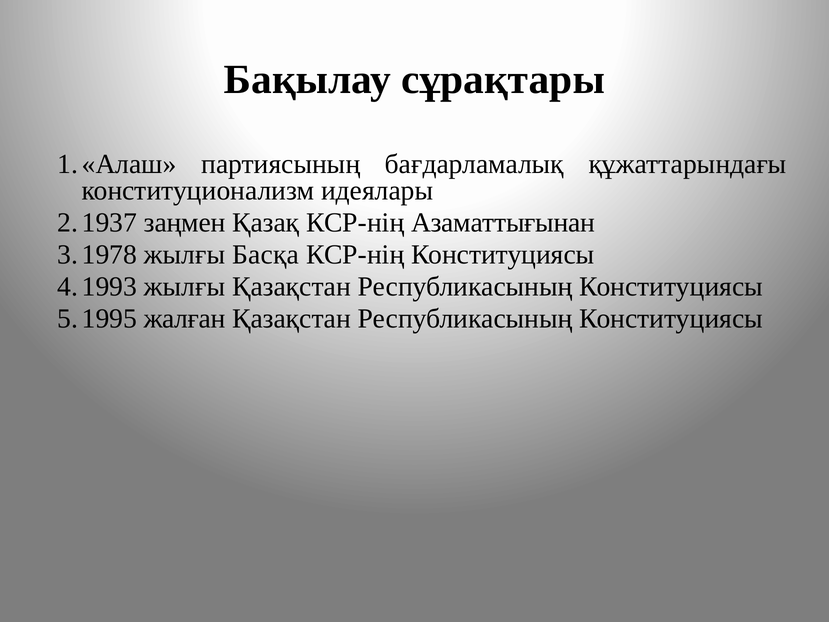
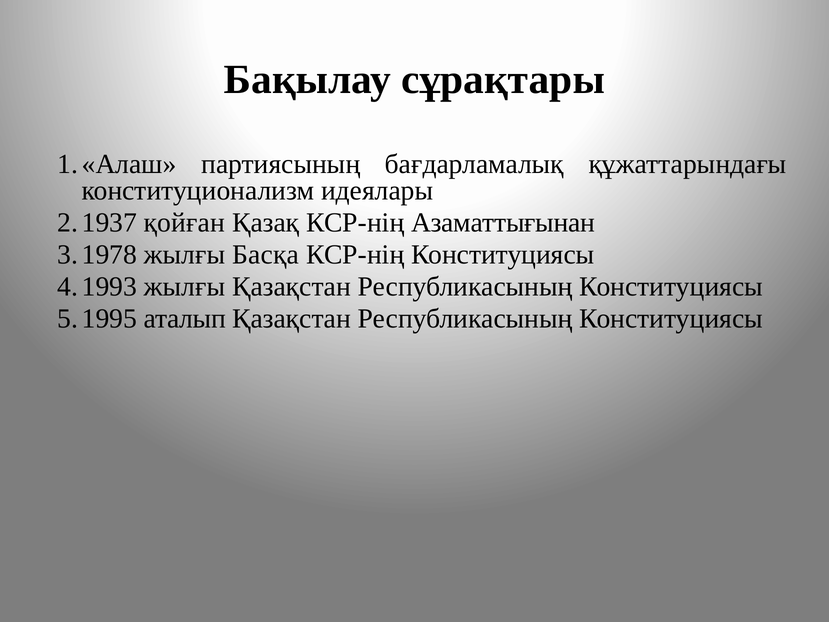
заңмен: заңмен -> қойған
жалған: жалған -> аталып
